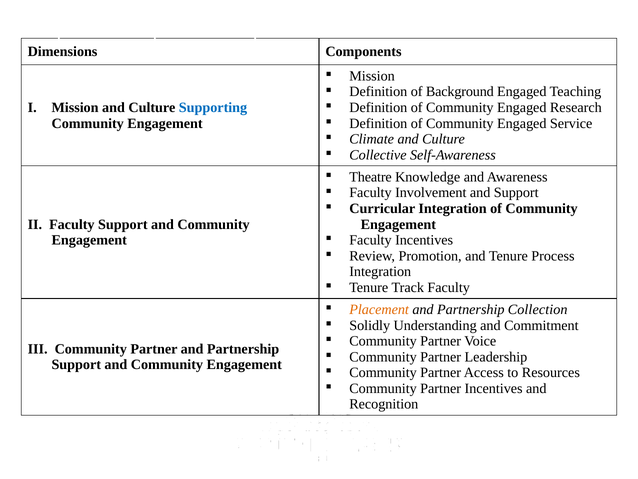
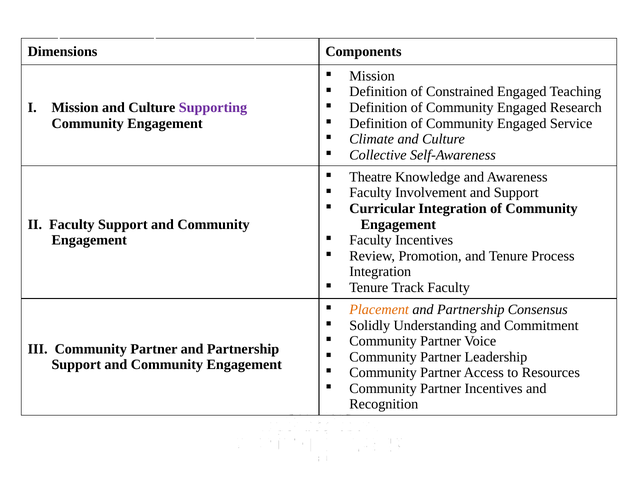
Background: Background -> Constrained
Supporting colour: blue -> purple
Collection: Collection -> Consensus
